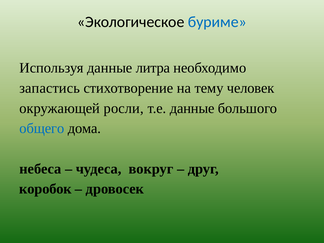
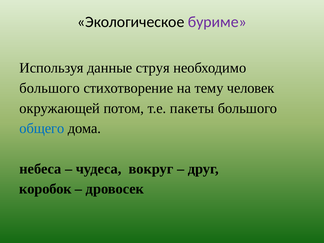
буриме colour: blue -> purple
литра: литра -> струя
запастись at (50, 88): запастись -> большого
росли: росли -> потом
т.е данные: данные -> пакеты
